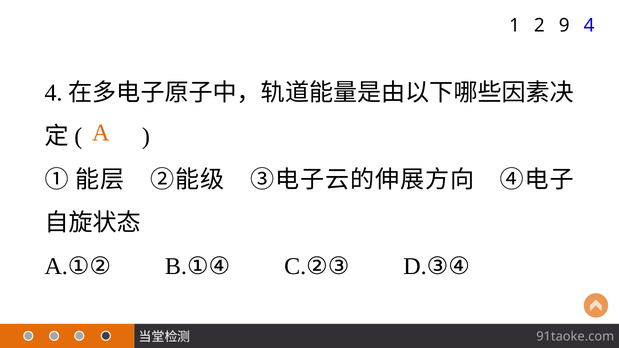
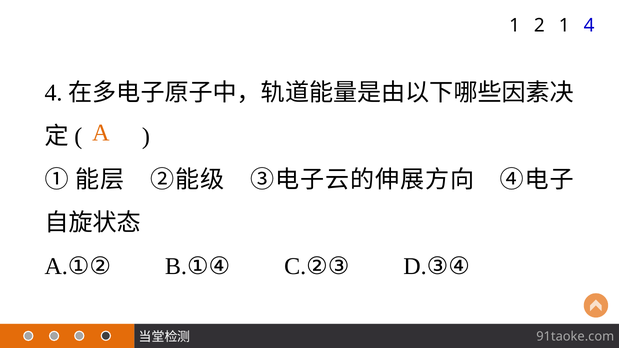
2 9: 9 -> 1
